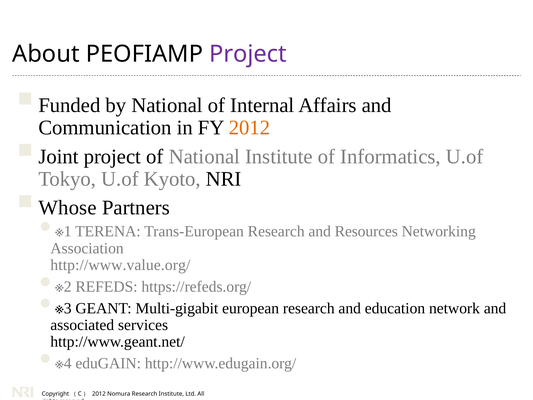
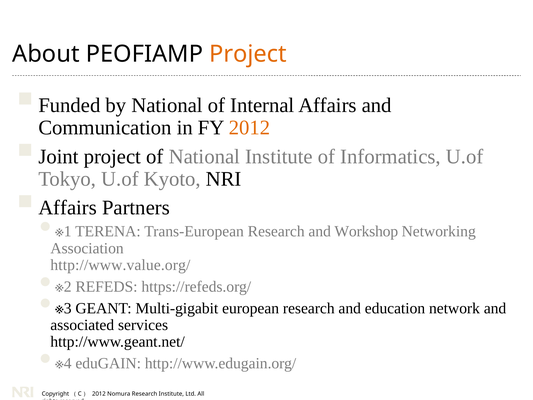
Project at (248, 54) colour: purple -> orange
Whose at (68, 208): Whose -> Affairs
Resources: Resources -> Workshop
